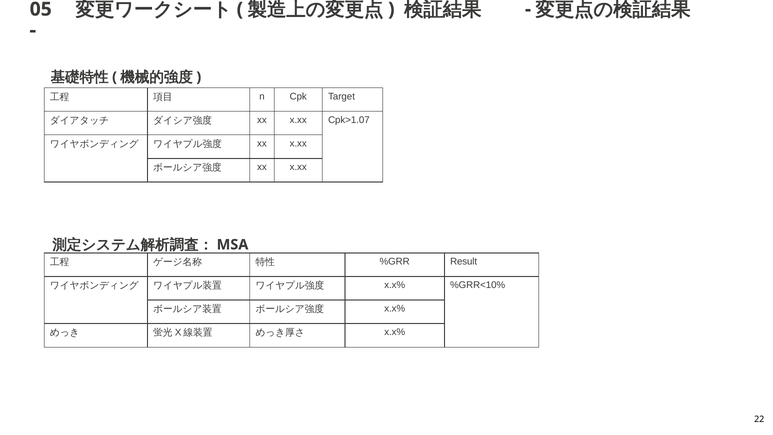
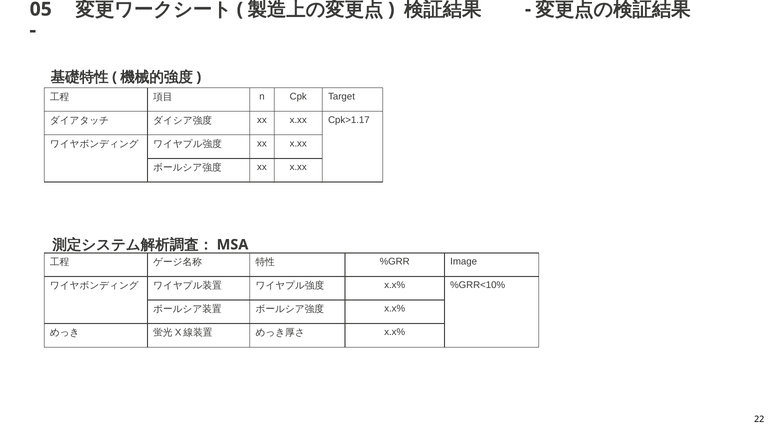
Cpk>1.07: Cpk>1.07 -> Cpk>1.17
Result: Result -> Image
